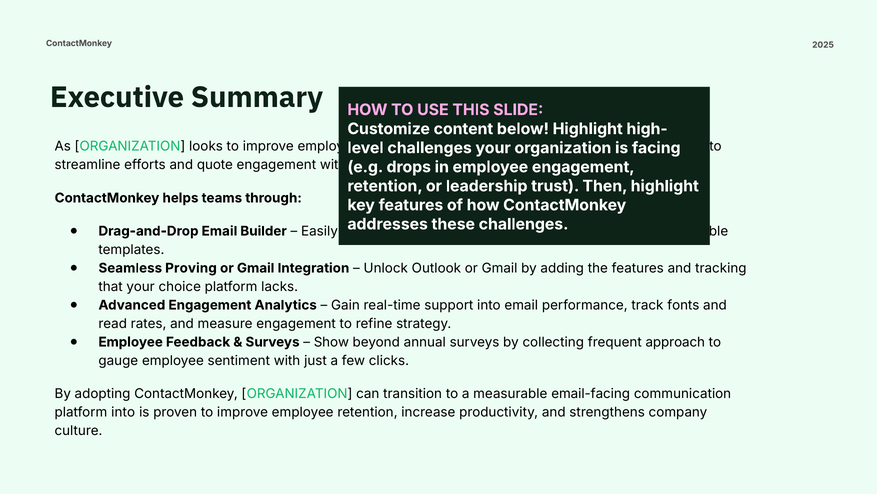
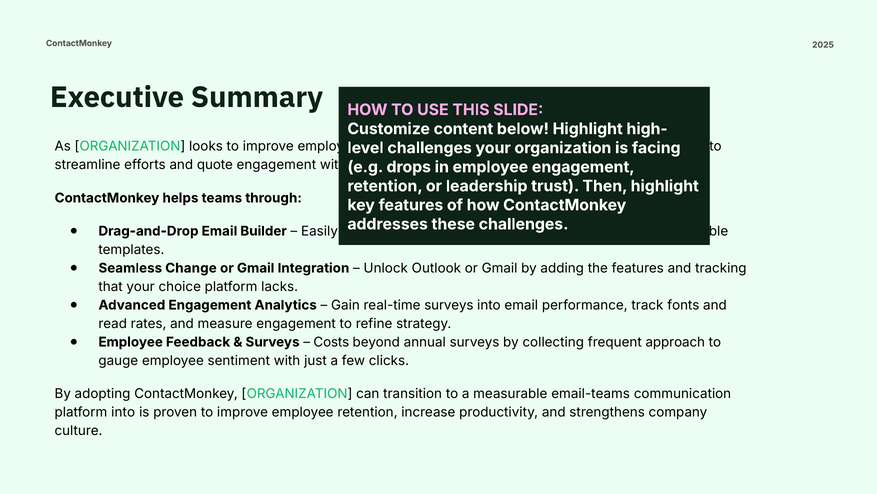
Seamless Proving: Proving -> Change
real-time support: support -> surveys
Show: Show -> Costs
email-facing: email-facing -> email-teams
